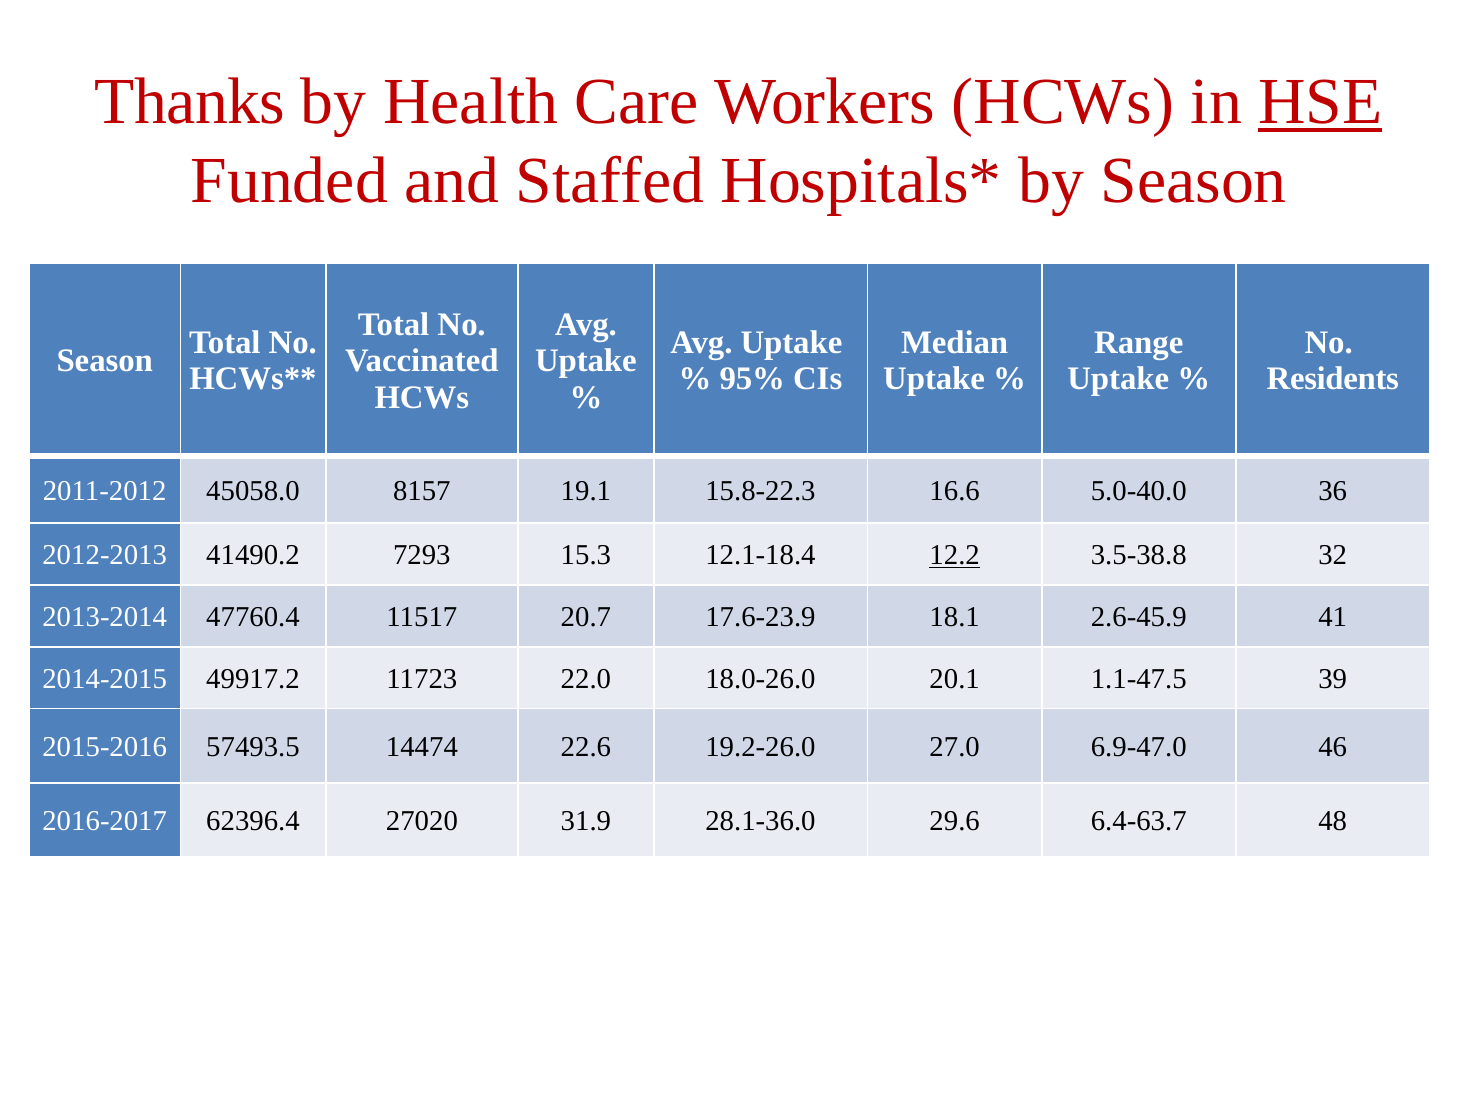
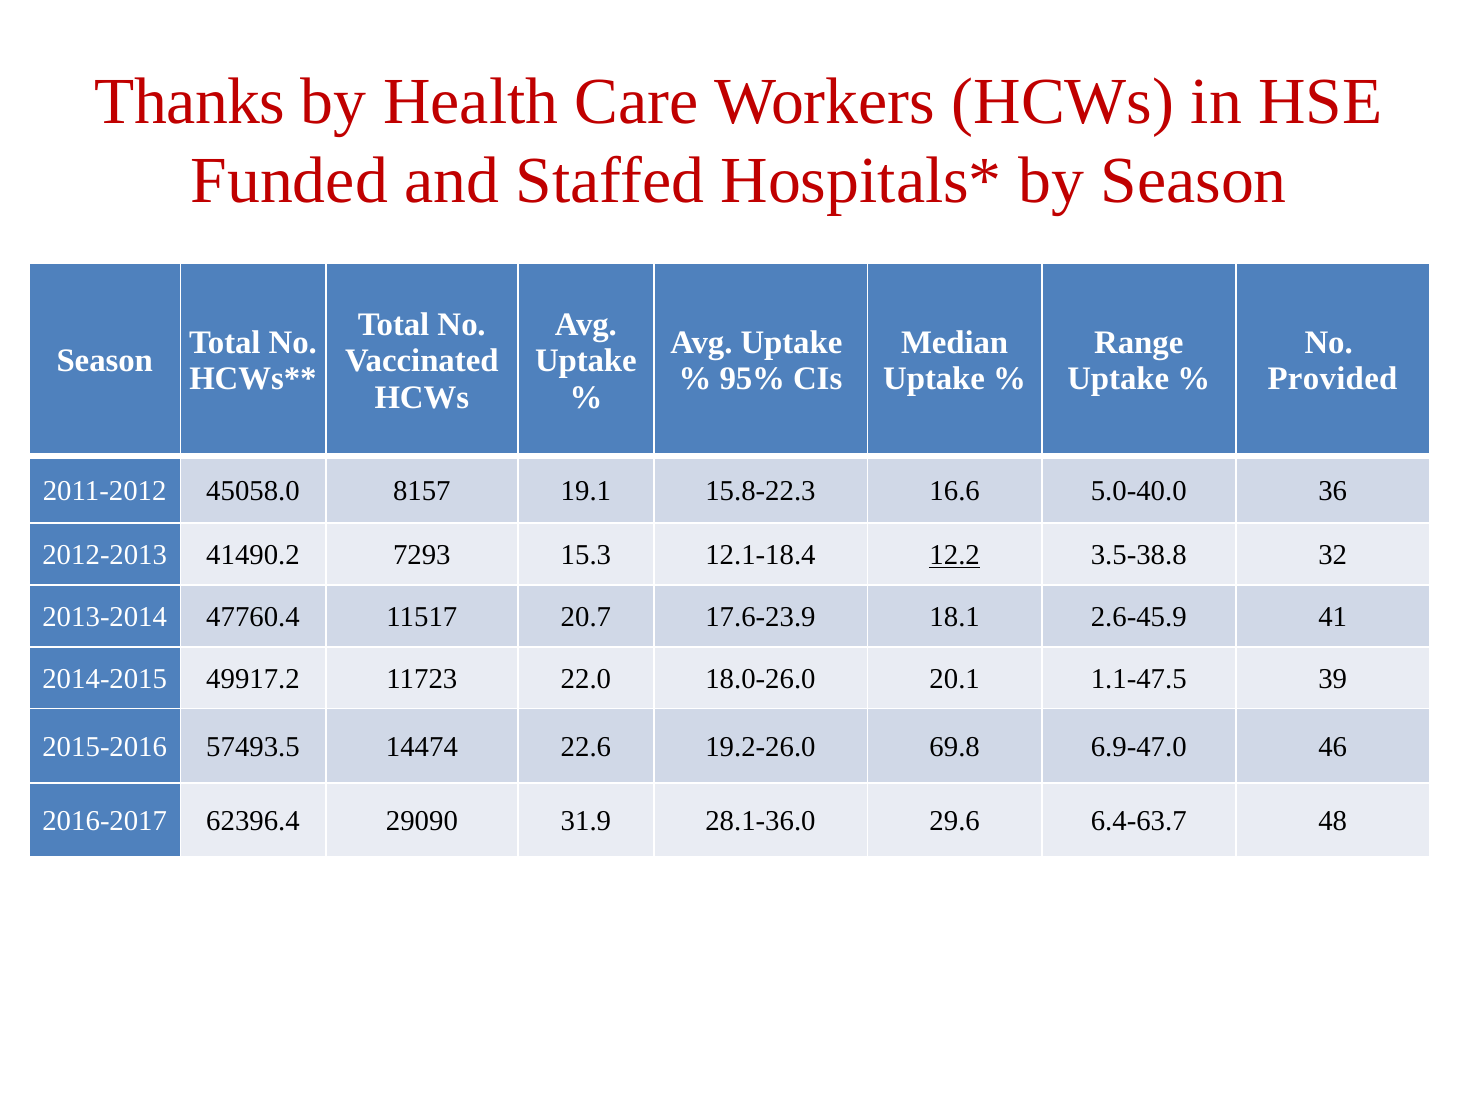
HSE underline: present -> none
Residents: Residents -> Provided
27.0: 27.0 -> 69.8
27020: 27020 -> 29090
